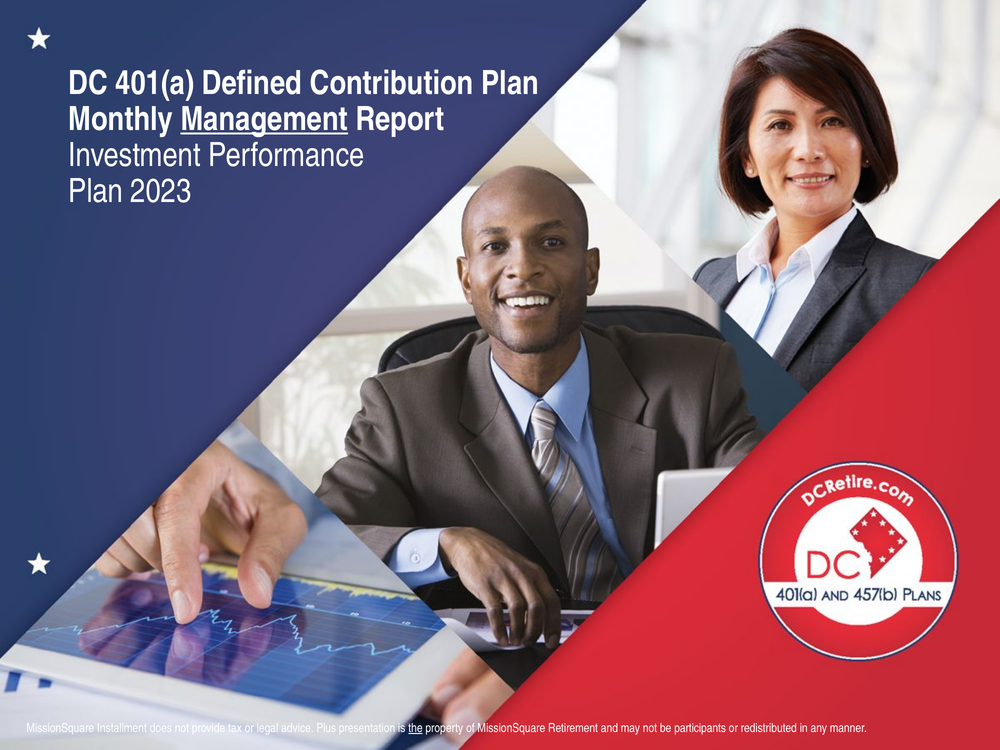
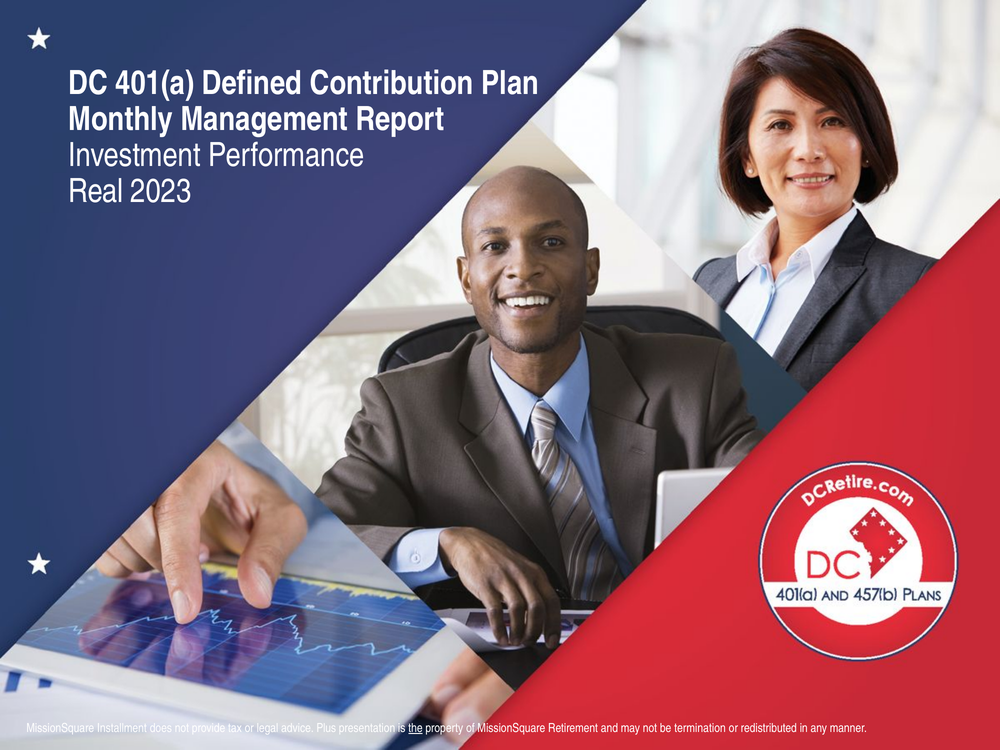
Management underline: present -> none
Plan at (96, 191): Plan -> Real
participants: participants -> termination
